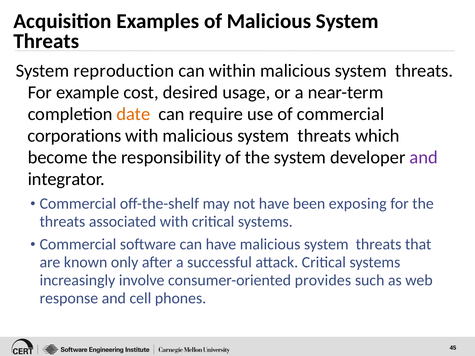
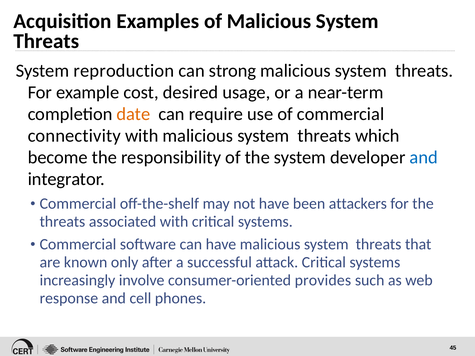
within: within -> strong
corporations: corporations -> connectivity
and at (424, 158) colour: purple -> blue
exposing: exposing -> attackers
